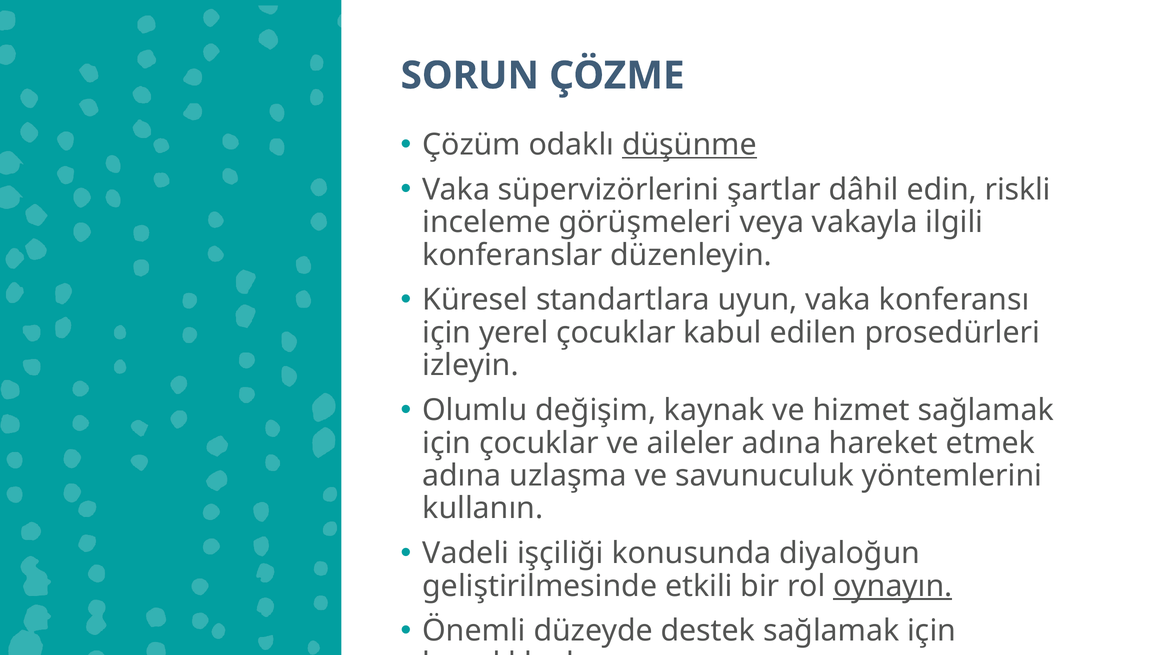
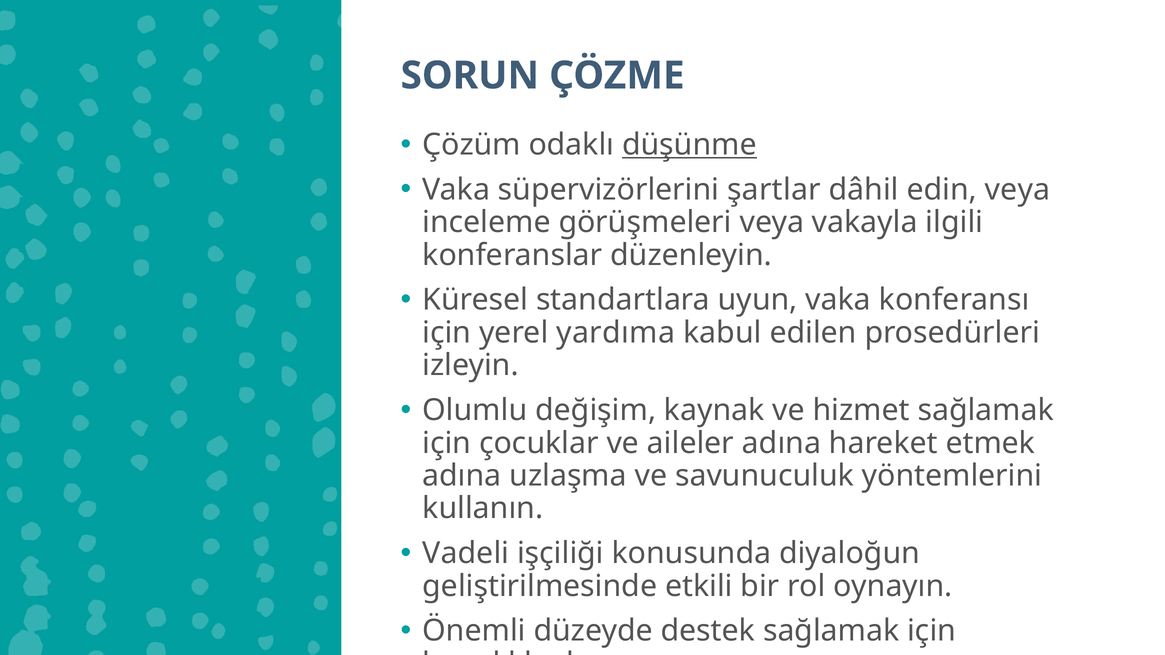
edin riskli: riskli -> veya
yerel çocuklar: çocuklar -> yardıma
oynayın underline: present -> none
